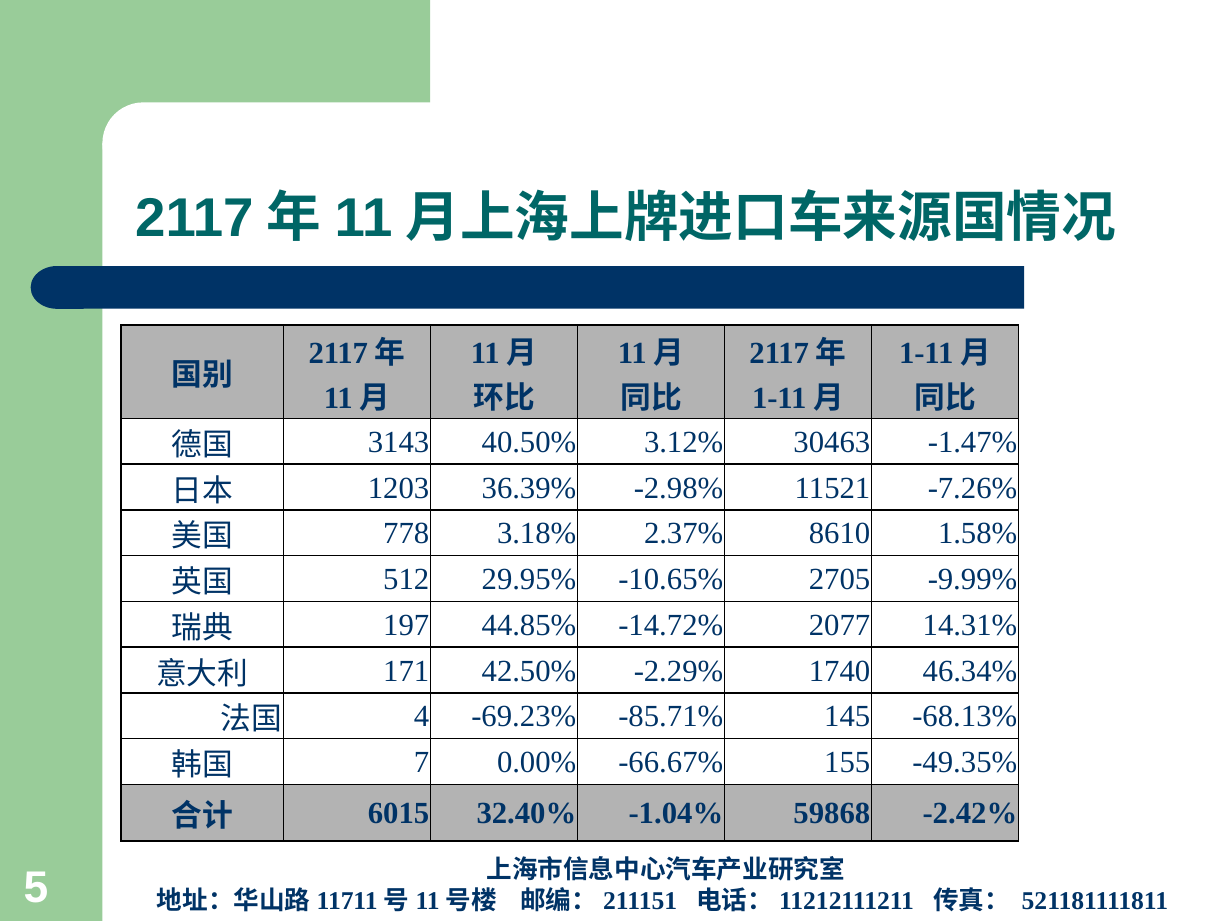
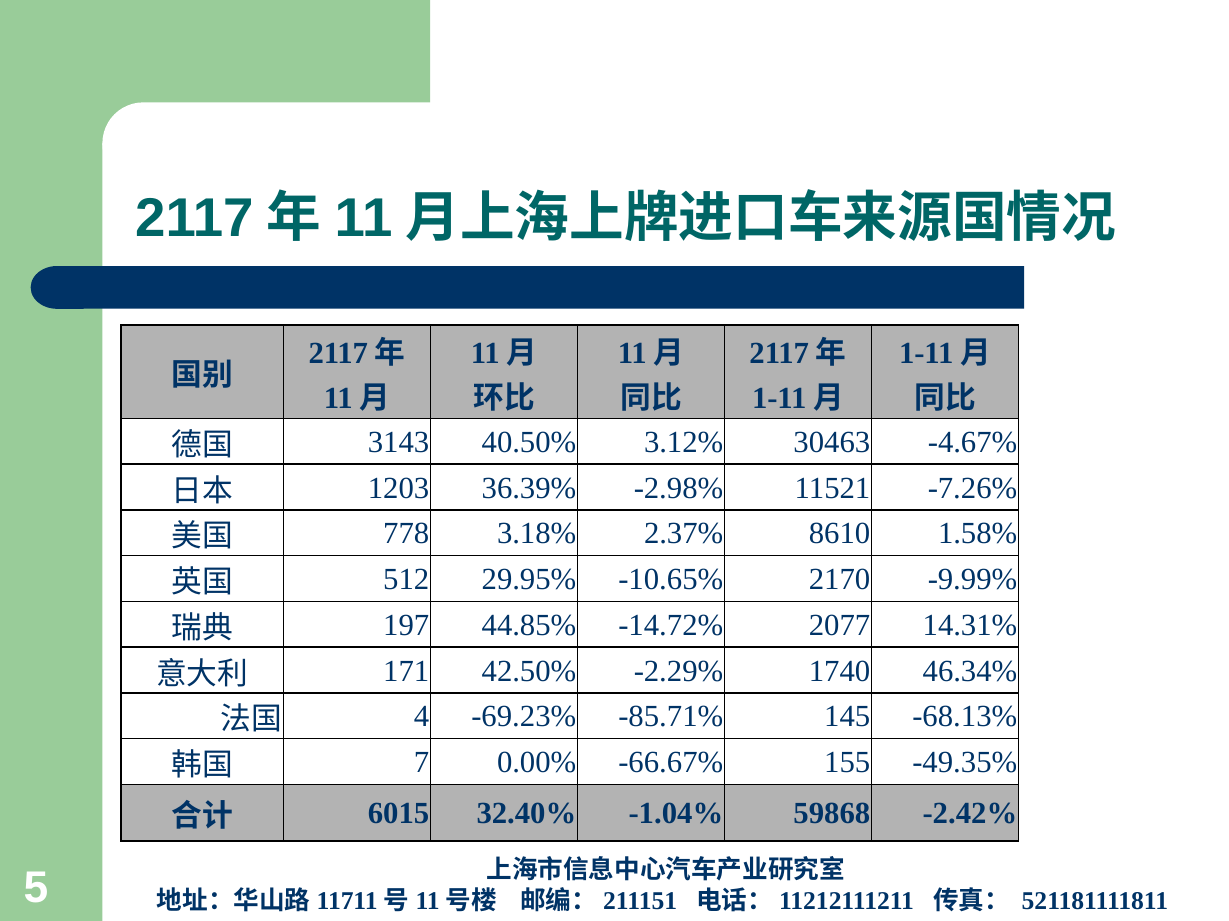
-1.47%: -1.47% -> -4.67%
2705: 2705 -> 2170
